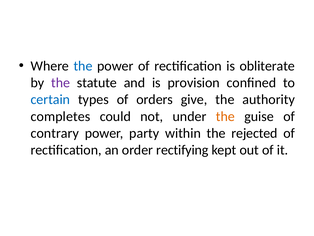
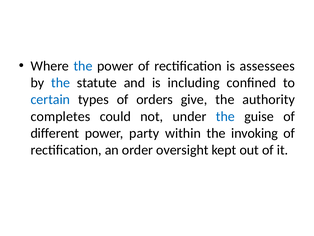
obliterate: obliterate -> assessees
the at (61, 83) colour: purple -> blue
provision: provision -> including
the at (225, 116) colour: orange -> blue
contrary: contrary -> different
rejected: rejected -> invoking
rectifying: rectifying -> oversight
